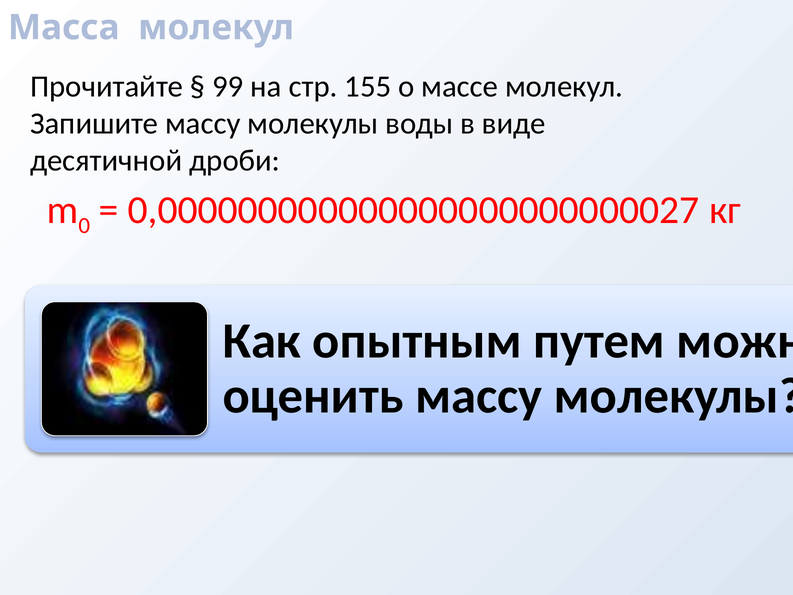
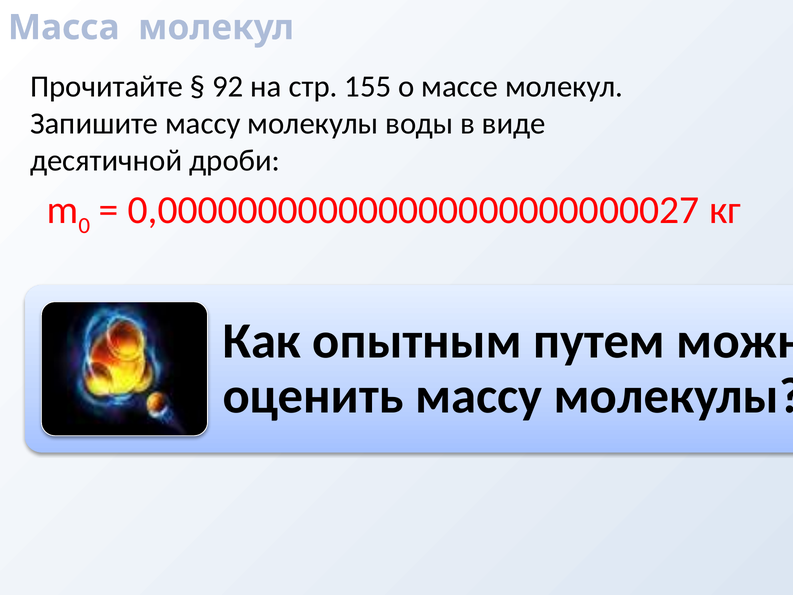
99: 99 -> 92
